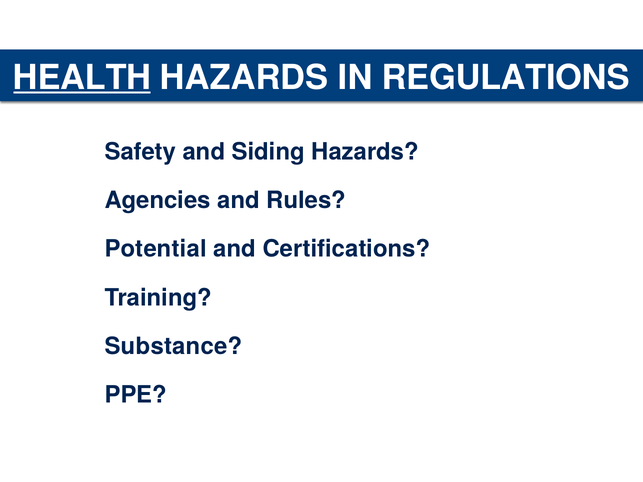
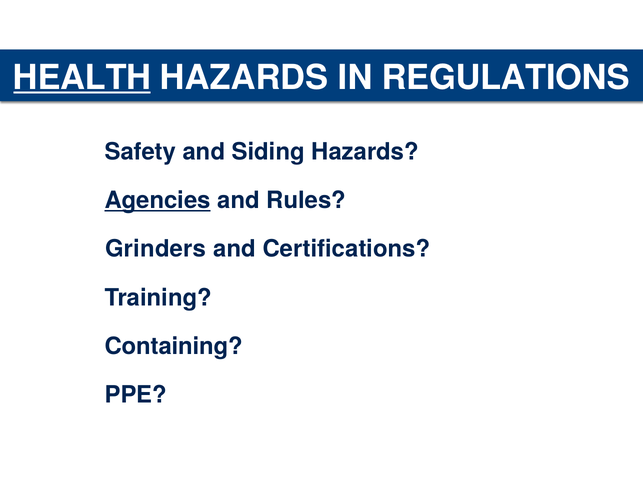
Agencies underline: none -> present
Potential: Potential -> Grinders
Substance: Substance -> Containing
